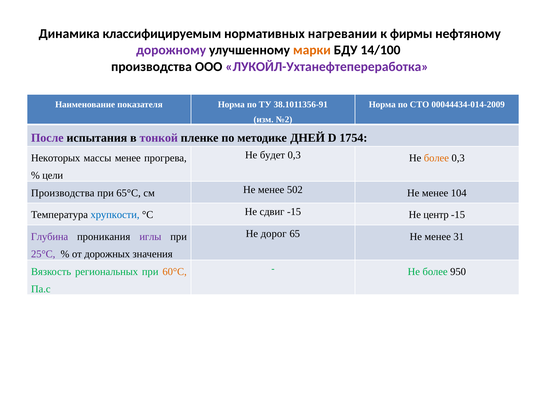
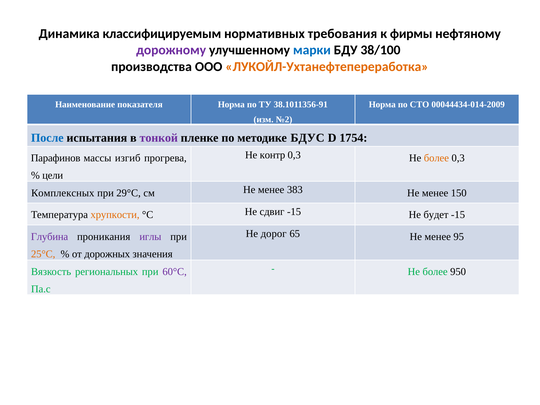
нагревании: нагревании -> требования
марки colour: orange -> blue
14/100: 14/100 -> 38/100
ЛУКОЙЛ-Ухтанефтепереработка colour: purple -> orange
После colour: purple -> blue
ДНЕЙ: ДНЕЙ -> БДУС
будет: будет -> контр
Некоторых: Некоторых -> Парафинов
массы менее: менее -> изгиб
Производства at (63, 193): Производства -> Комплексных
65°С: 65°С -> 29°С
502: 502 -> 383
104: 104 -> 150
хрупкости colour: blue -> orange
центр: центр -> будет
31: 31 -> 95
25°С colour: purple -> orange
60°С colour: orange -> purple
